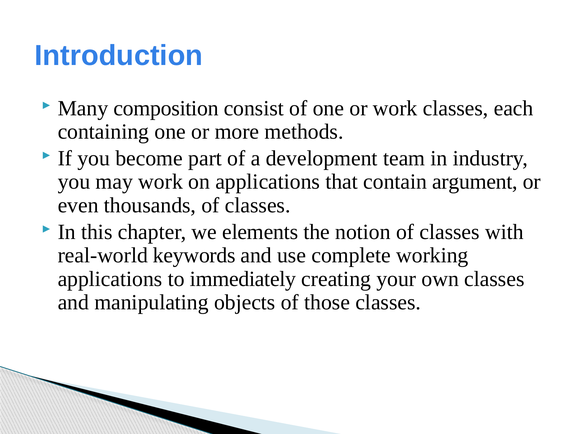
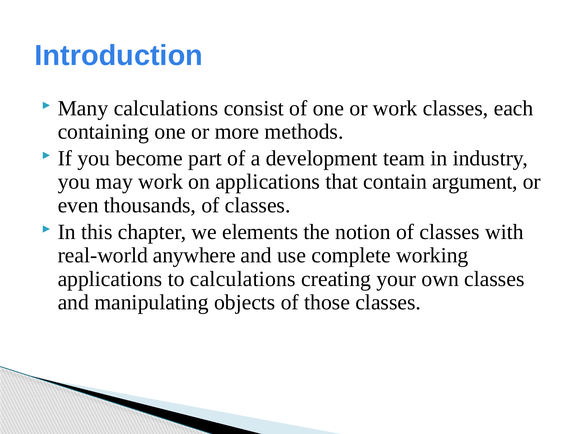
Many composition: composition -> calculations
keywords: keywords -> anywhere
to immediately: immediately -> calculations
